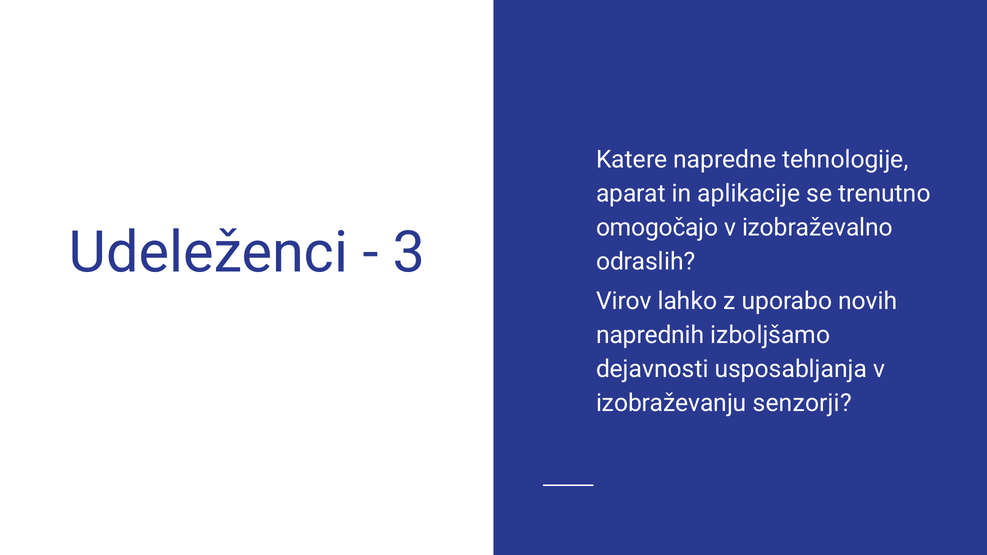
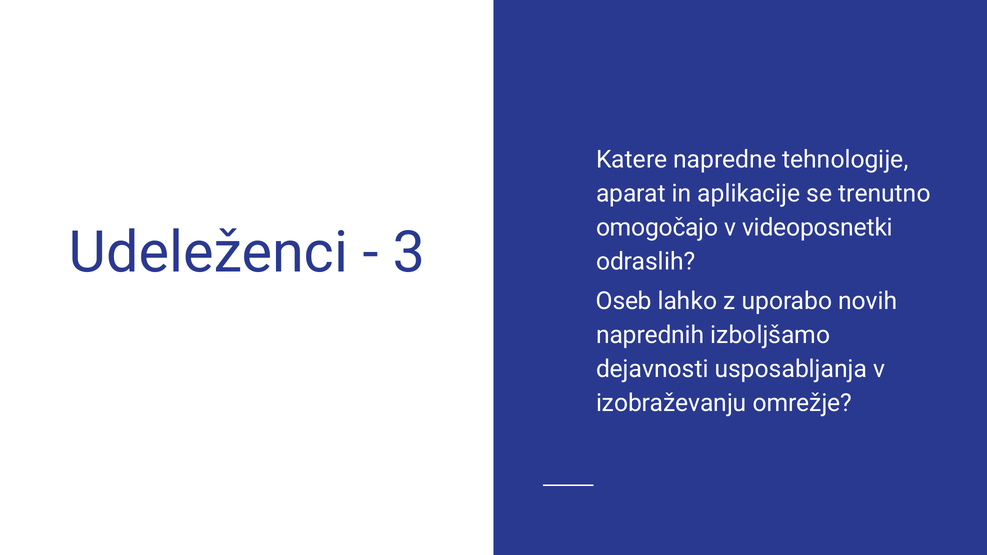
izobraževalno: izobraževalno -> videoposnetki
Virov: Virov -> Oseb
senzorji: senzorji -> omrežje
